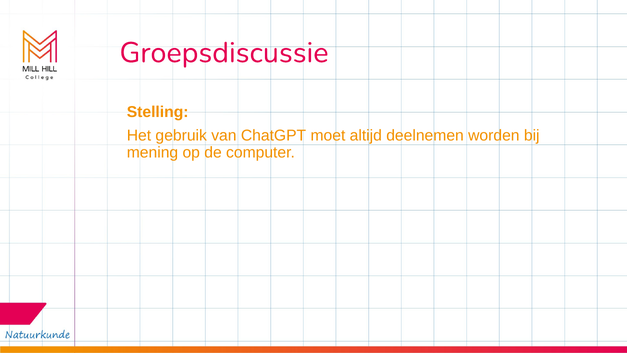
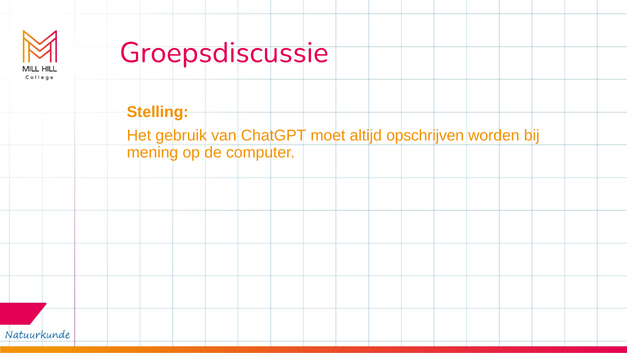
deelnemen: deelnemen -> opschrijven
